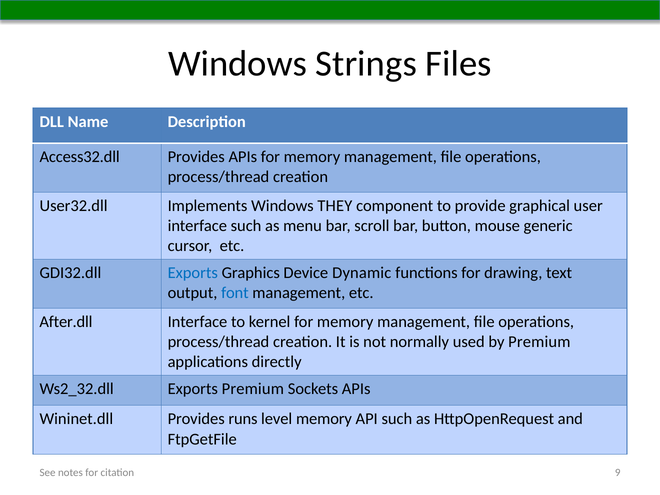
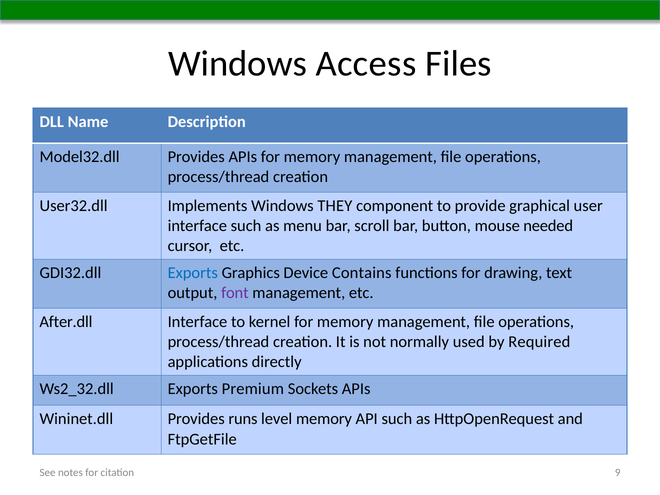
Strings: Strings -> Access
Access32.dll: Access32.dll -> Model32.dll
generic: generic -> needed
Dynamic: Dynamic -> Contains
font colour: blue -> purple
by Premium: Premium -> Required
